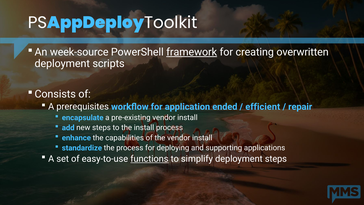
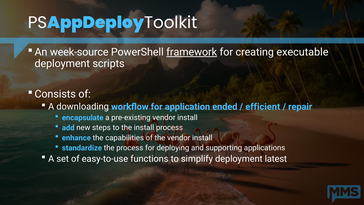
overwritten: overwritten -> executable
prerequisites: prerequisites -> downloading
functions underline: present -> none
deployment steps: steps -> latest
